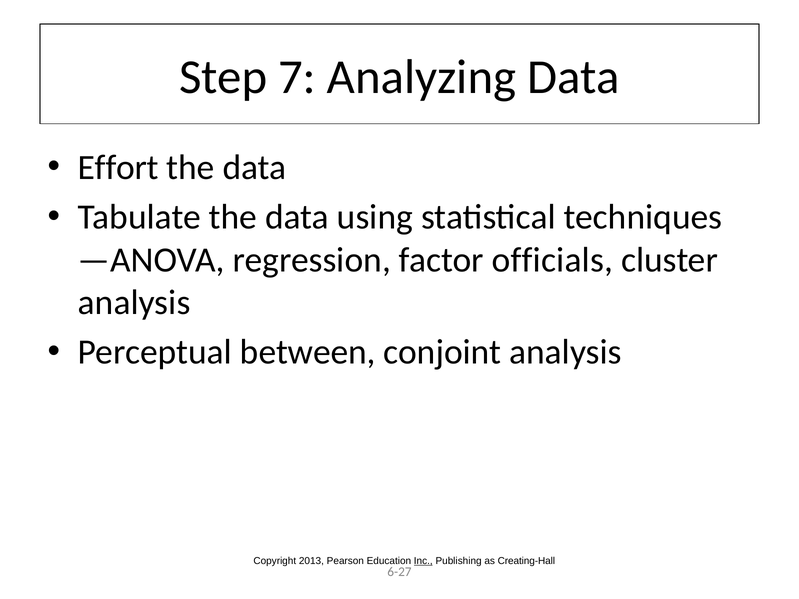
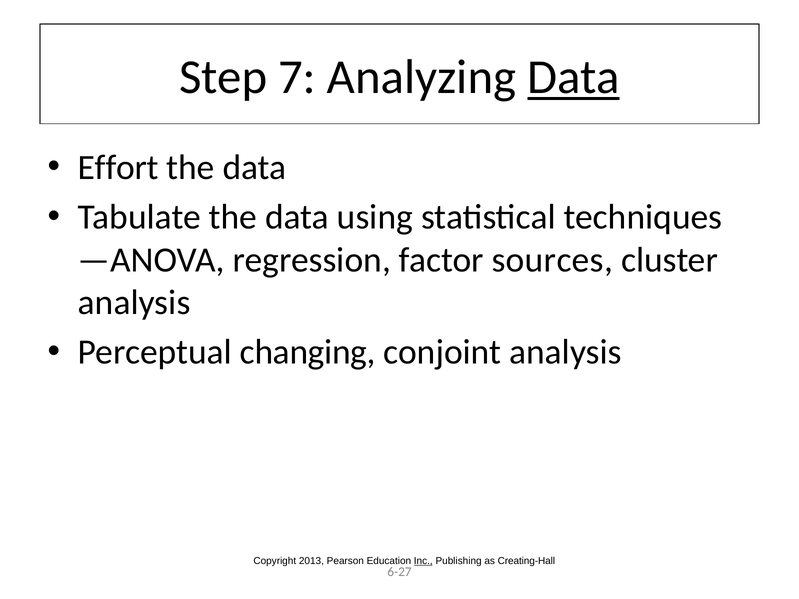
Data at (573, 77) underline: none -> present
officials: officials -> sources
between: between -> changing
